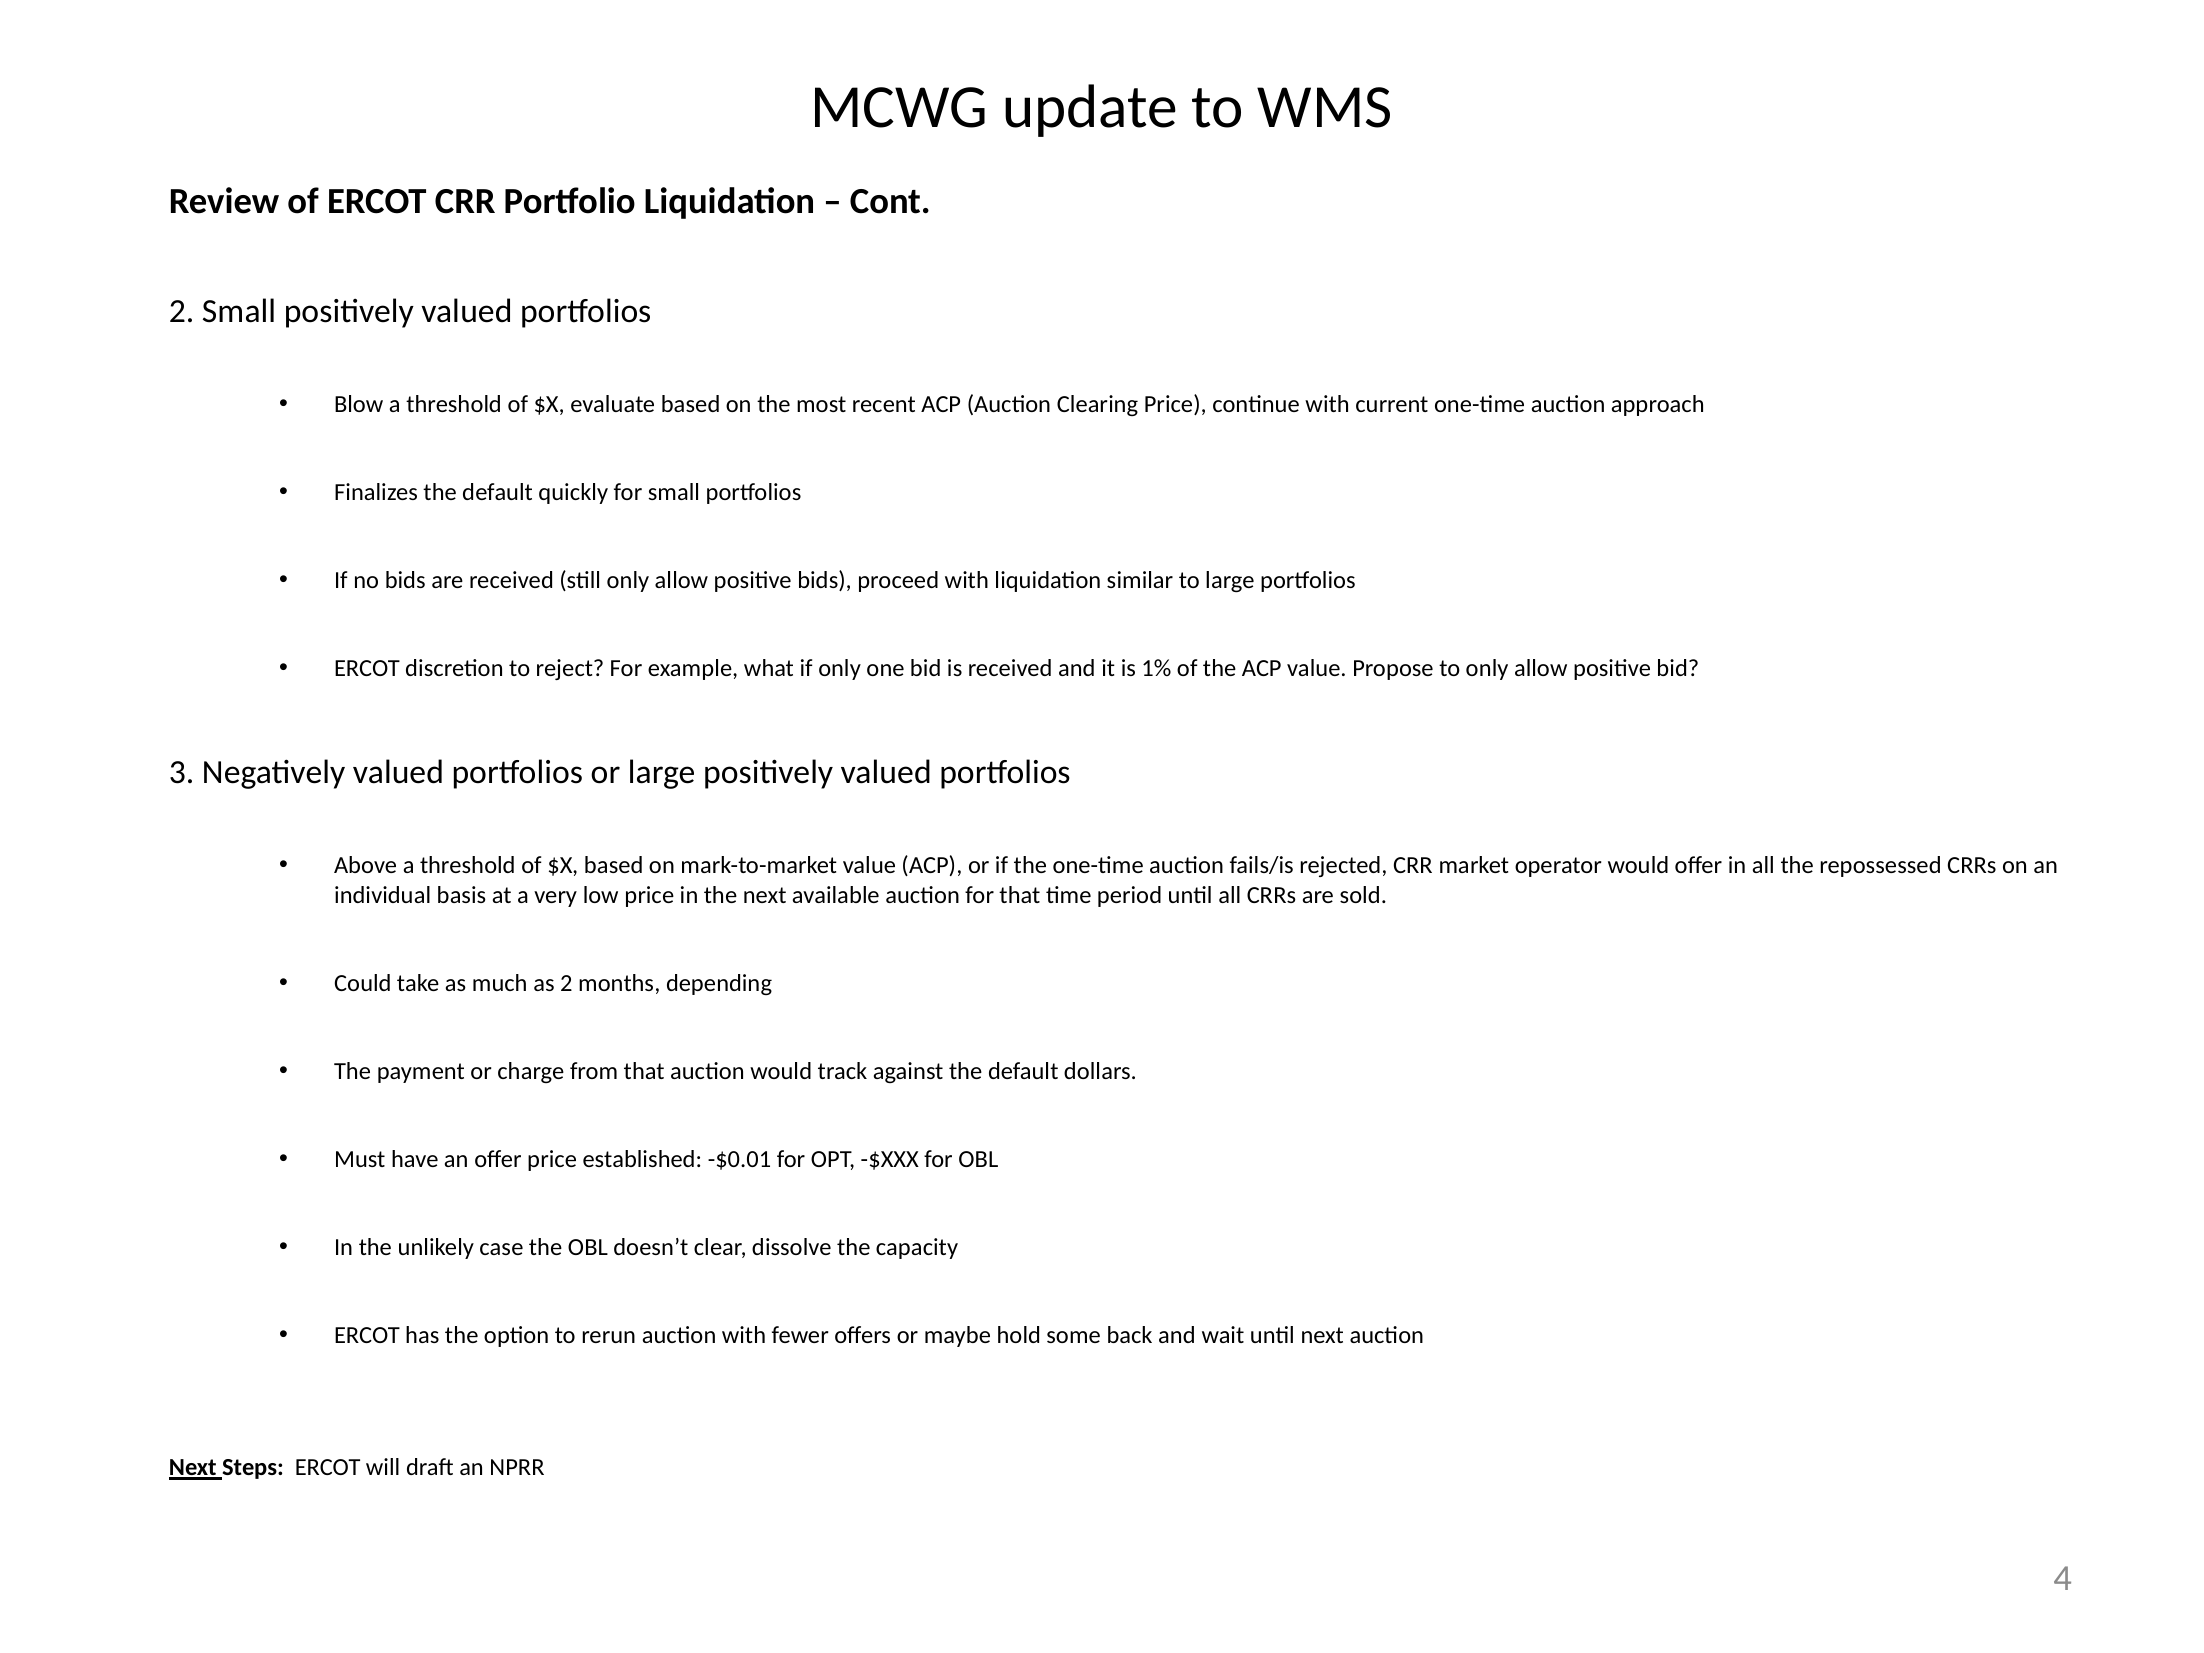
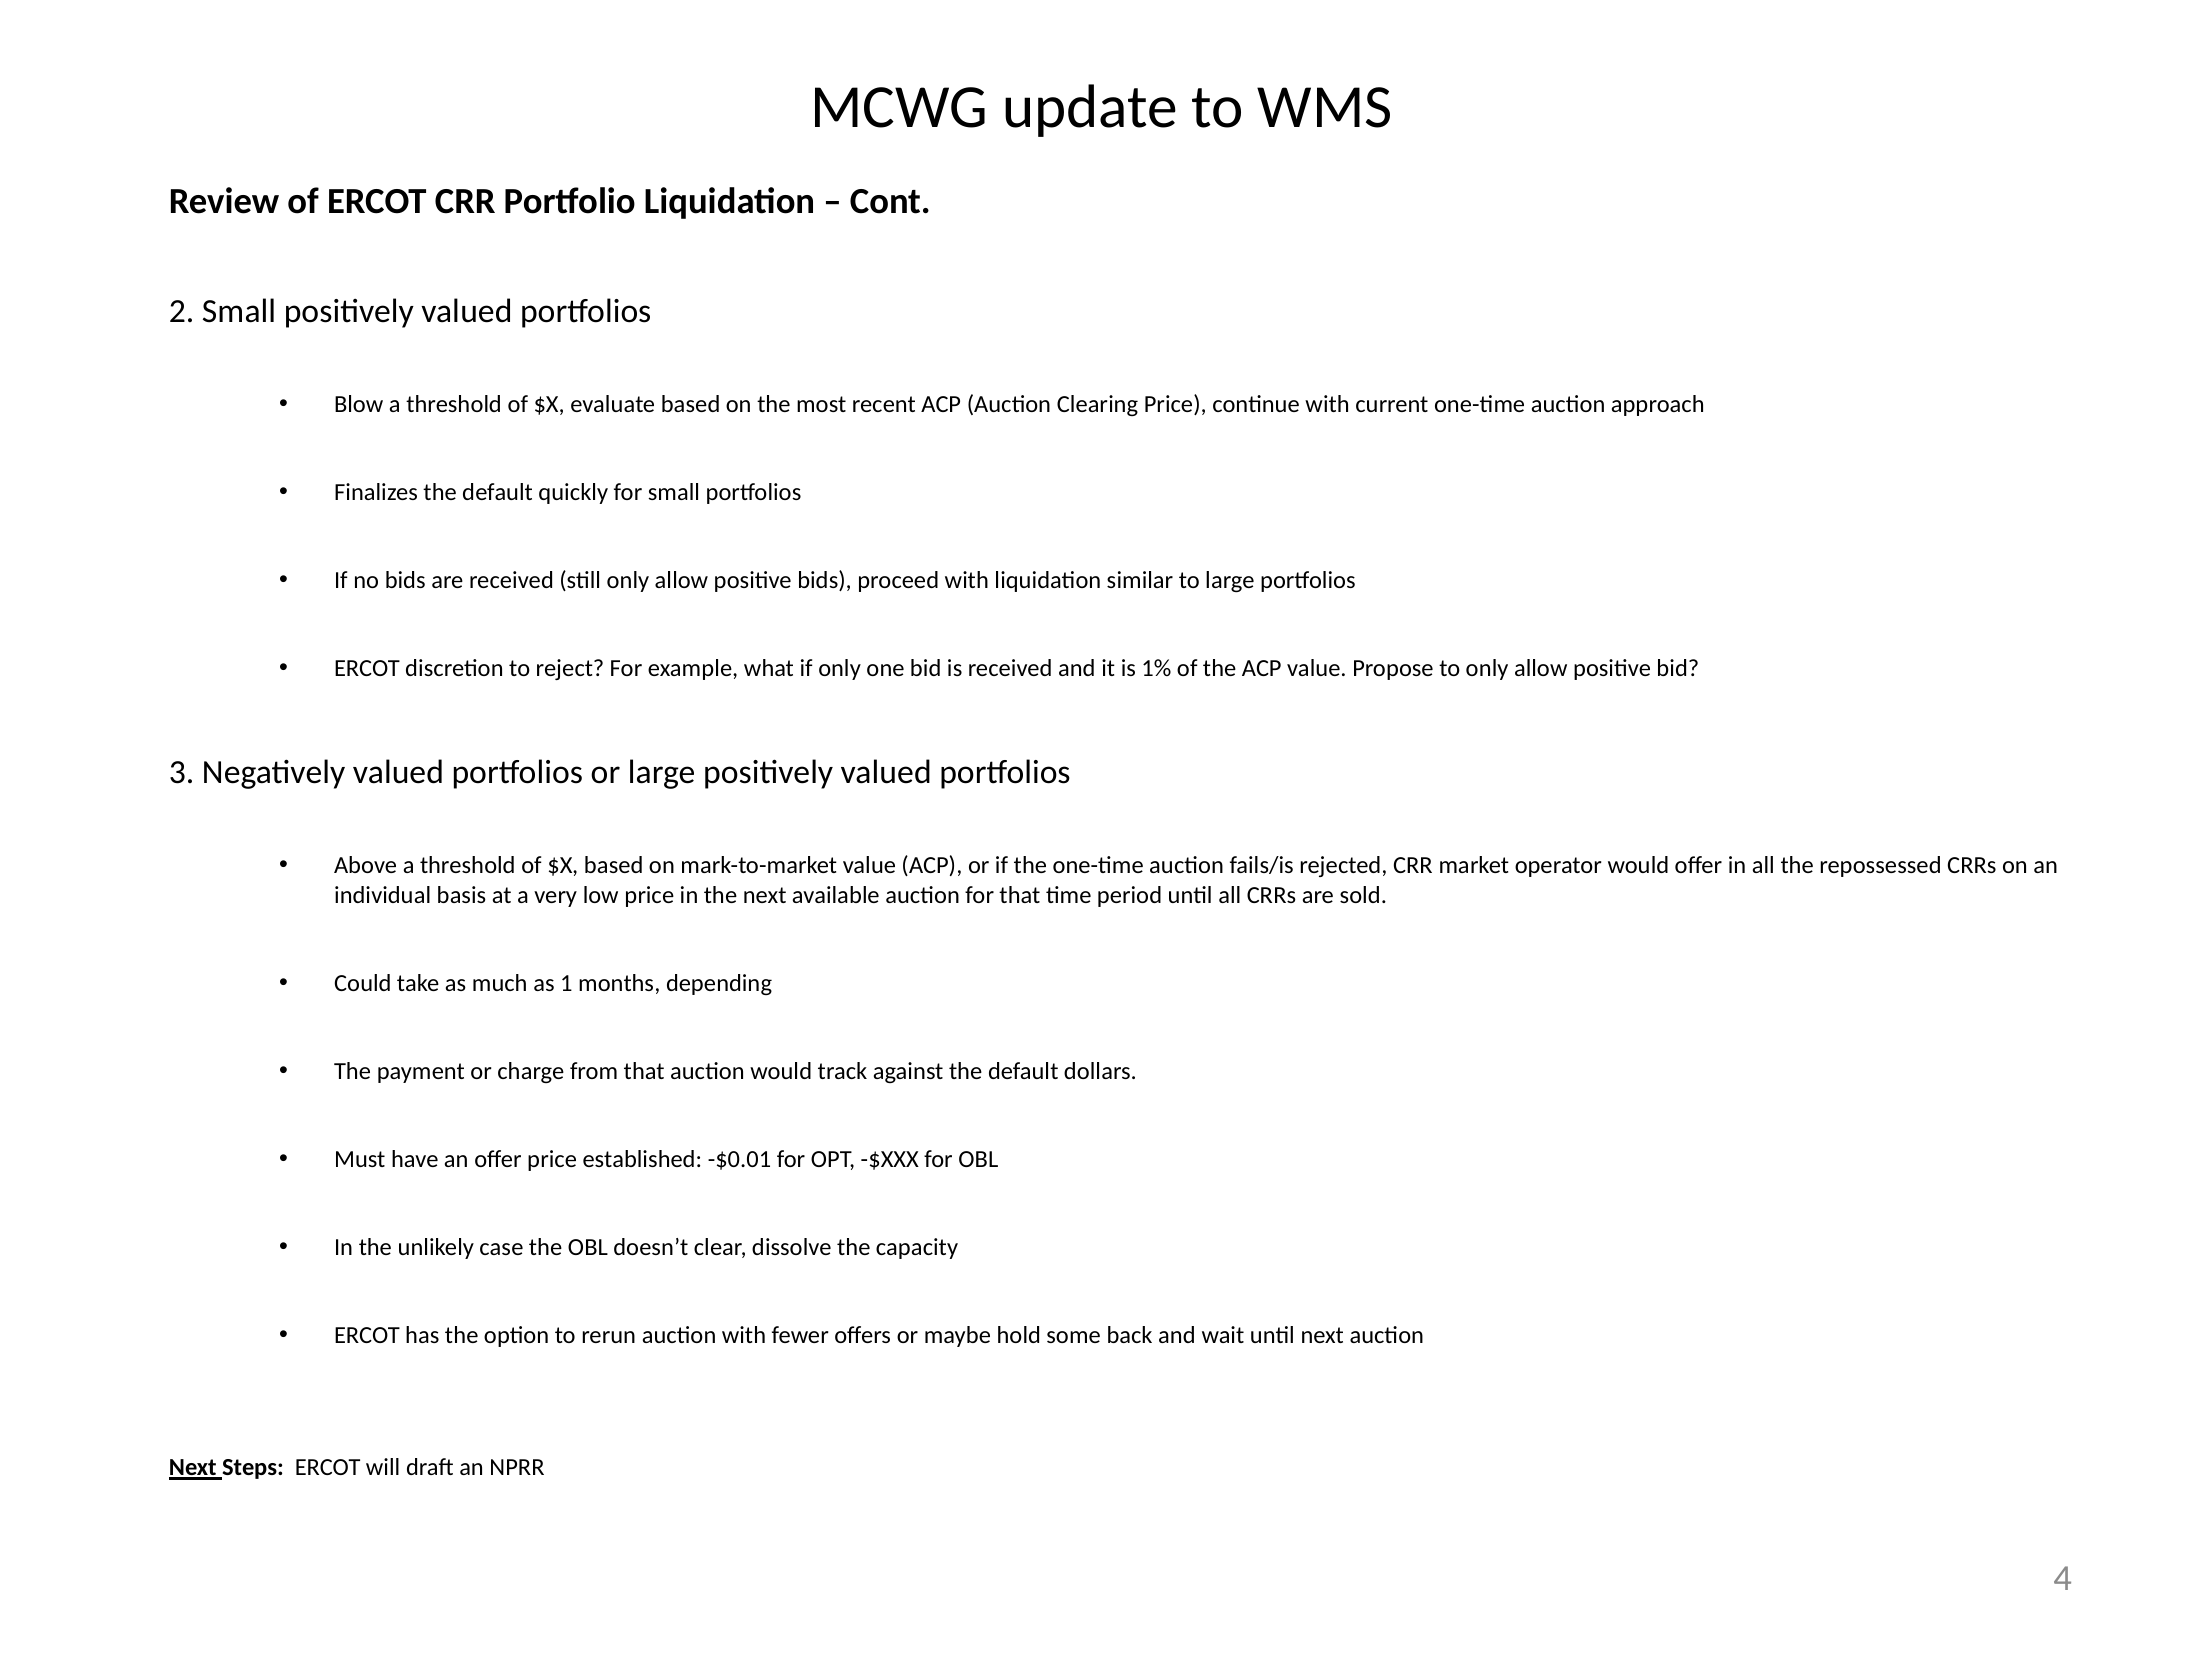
as 2: 2 -> 1
